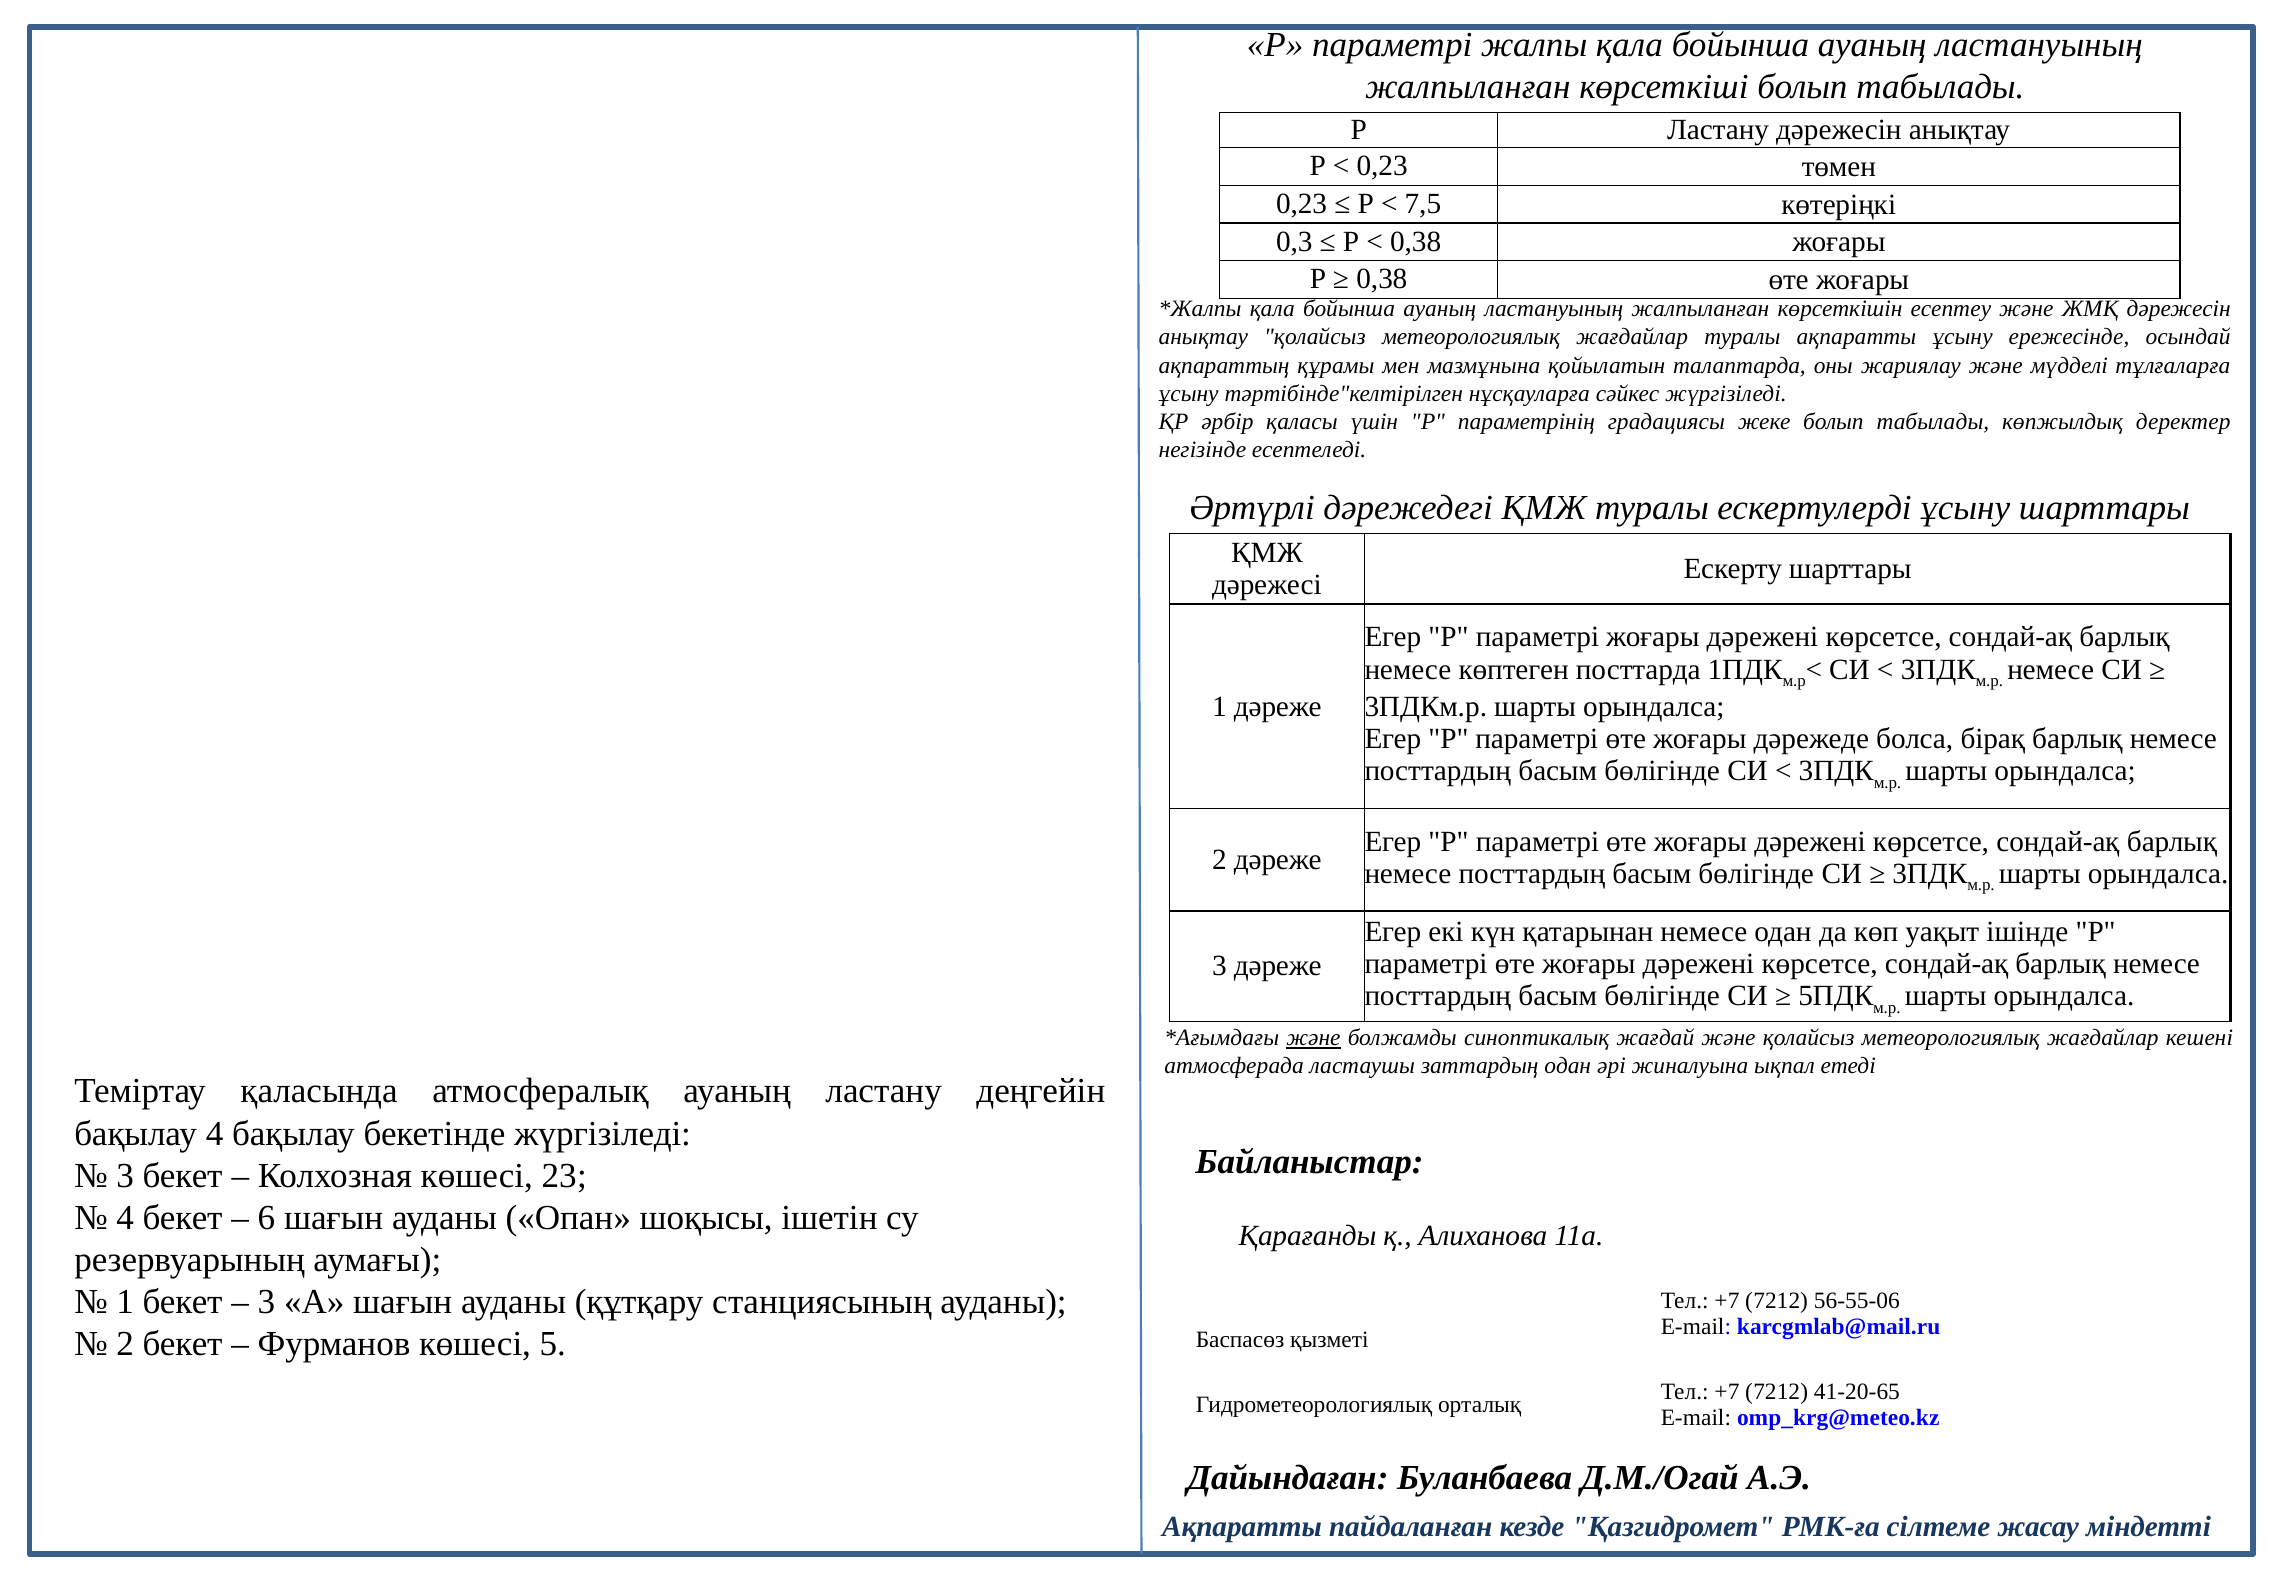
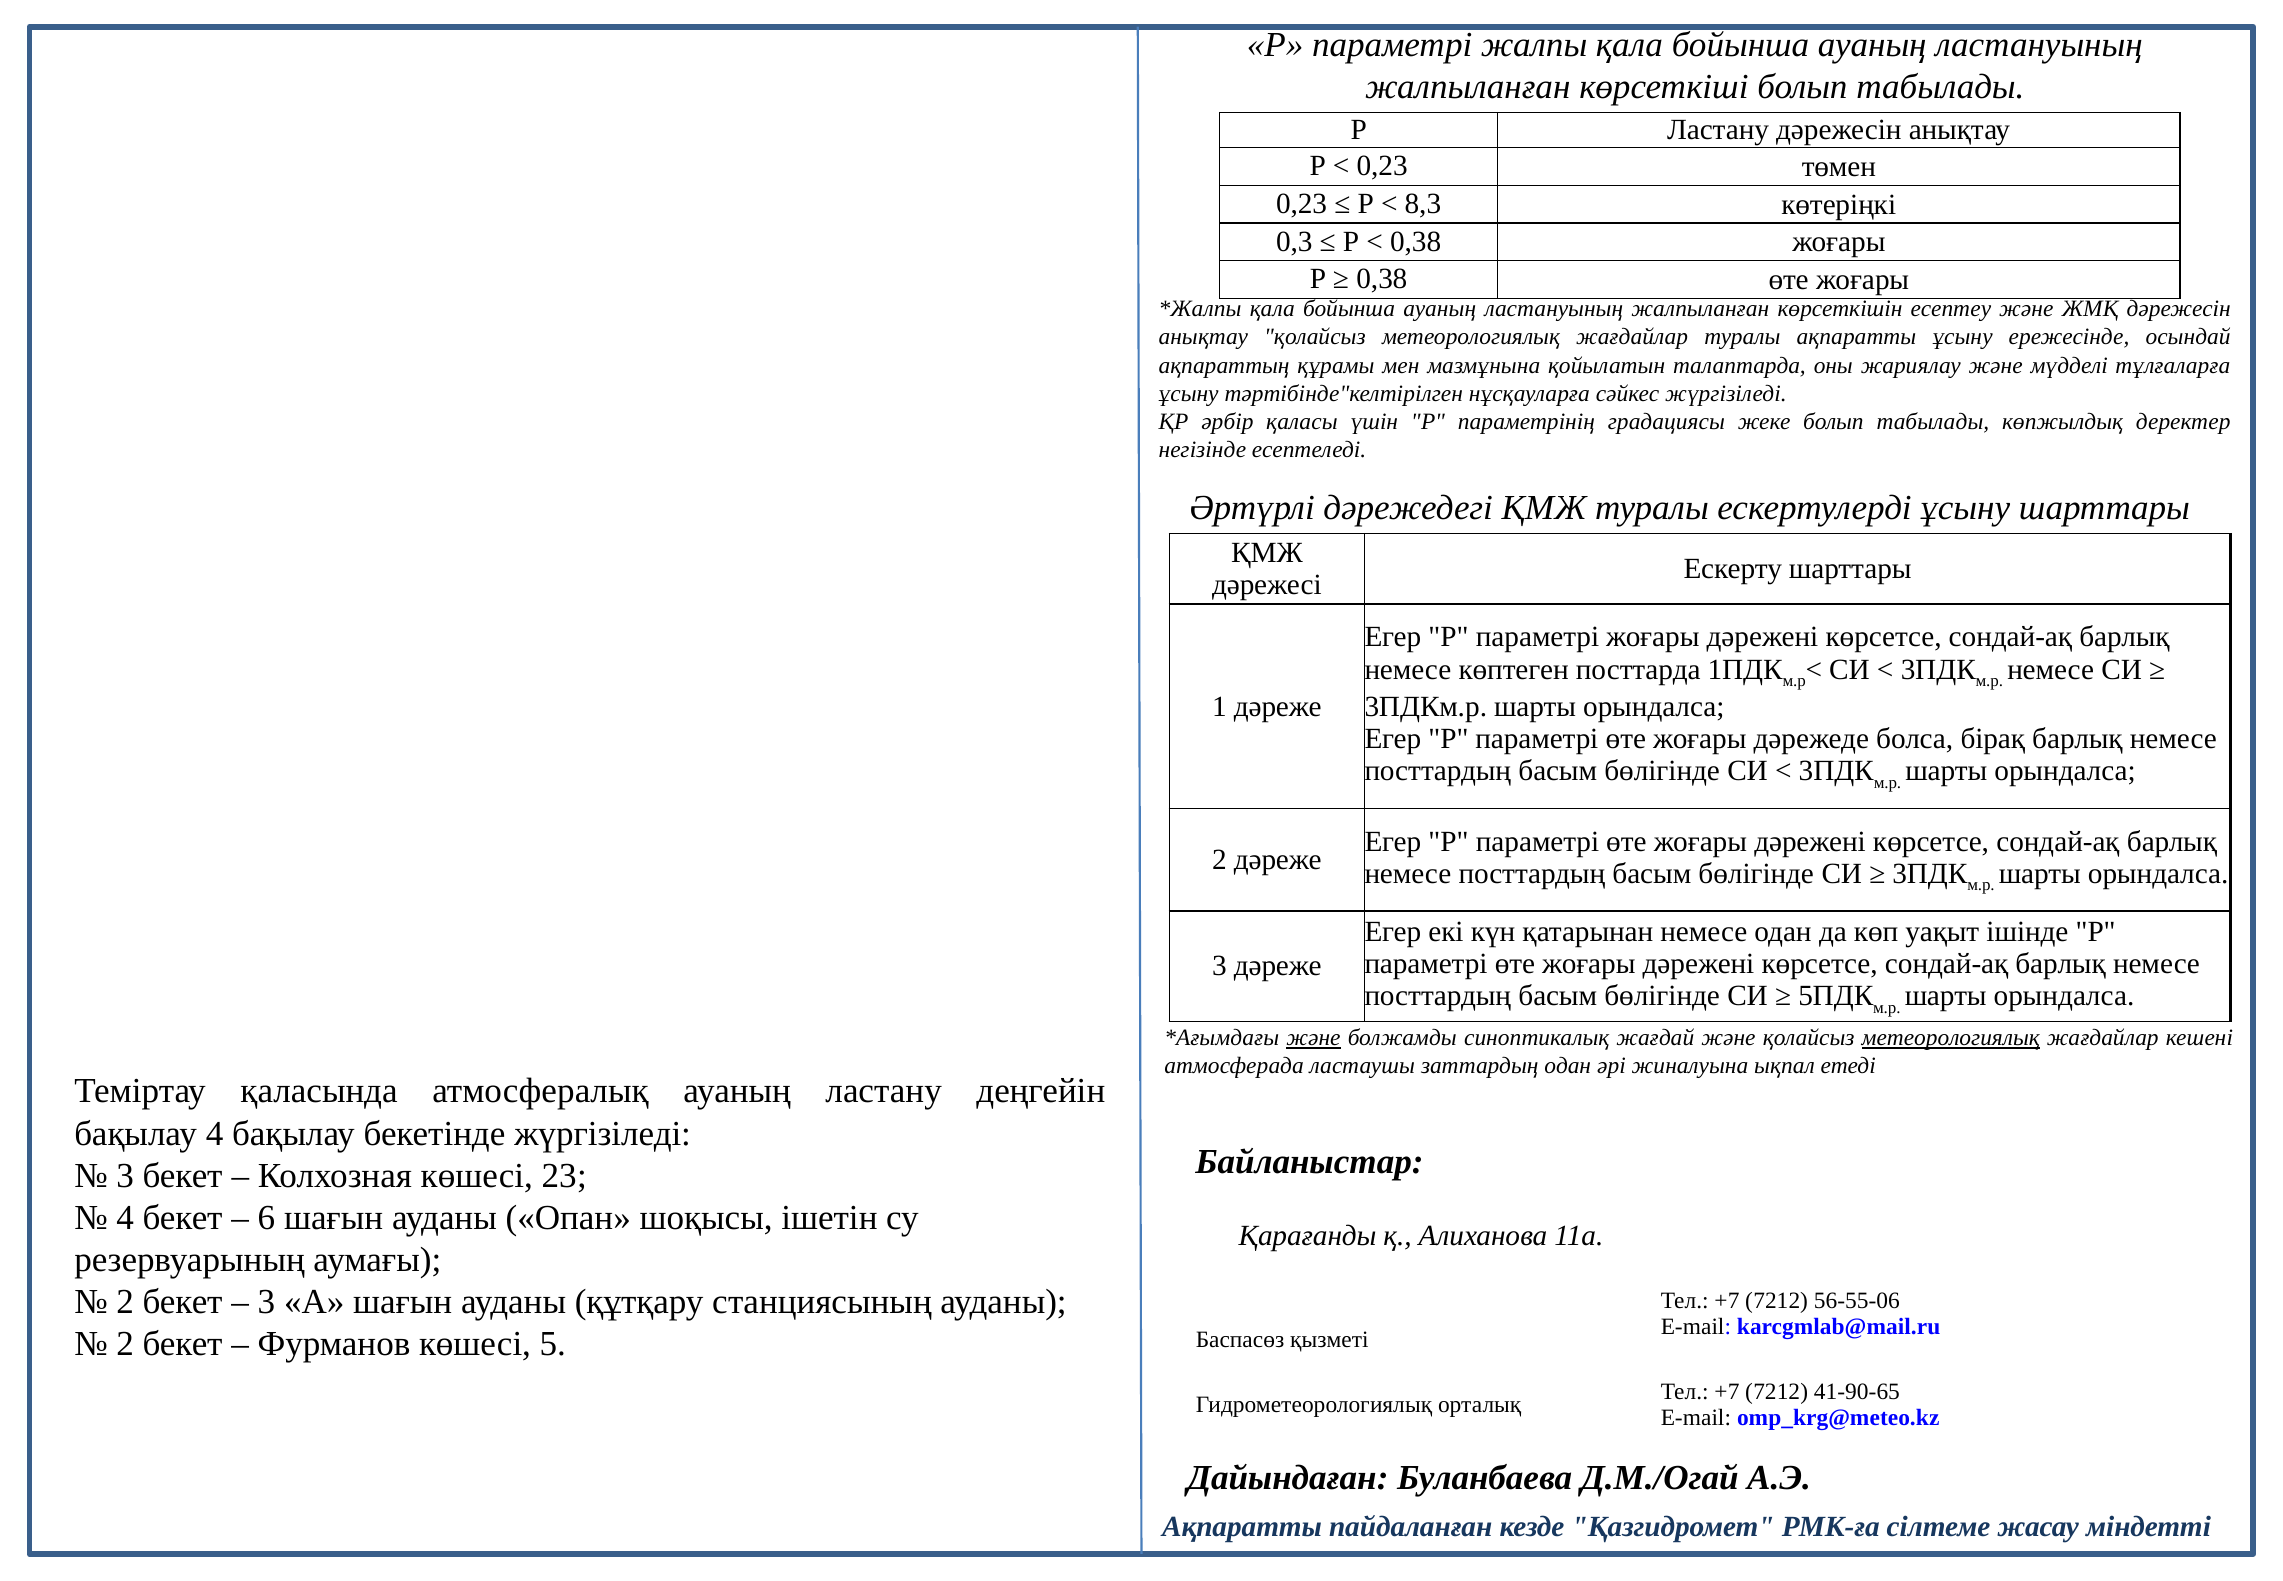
7,5: 7,5 -> 8,3
метеорологиялық at (1951, 1037) underline: none -> present
1 at (125, 1302): 1 -> 2
41-20-65: 41-20-65 -> 41-90-65
